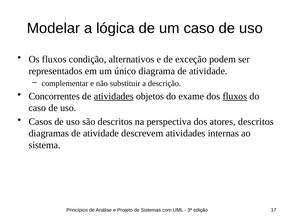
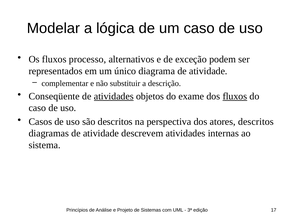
condição: condição -> processo
Concorrentes: Concorrentes -> Conseqüente
